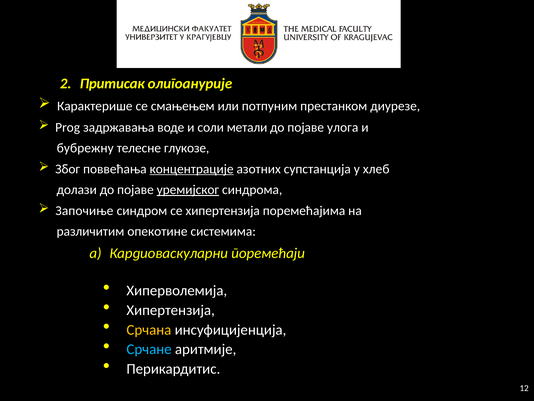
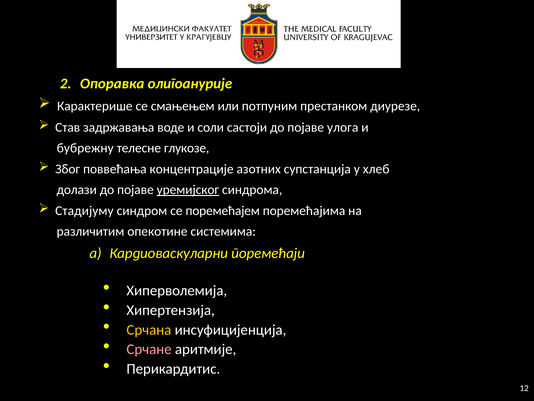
Притисак: Притисак -> Опоравка
Prog: Prog -> Став
метали: метали -> састоји
концентрације underline: present -> none
Започиње: Започиње -> Стадијуму
се хипертензија: хипертензија -> поремећајем
Срчане colour: light blue -> pink
